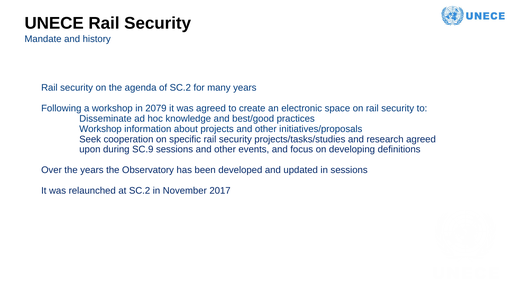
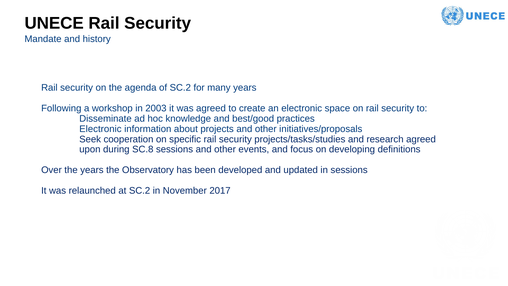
2079: 2079 -> 2003
Workshop at (101, 129): Workshop -> Electronic
SC.9: SC.9 -> SC.8
